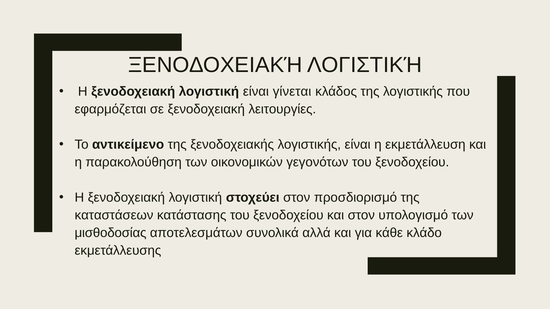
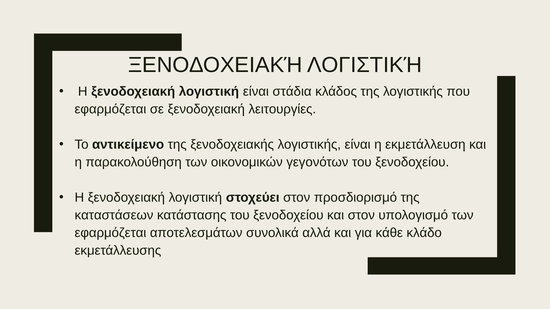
γίνεται: γίνεται -> στάδια
μισθοδοσίας at (111, 233): μισθοδοσίας -> εφαρμόζεται
